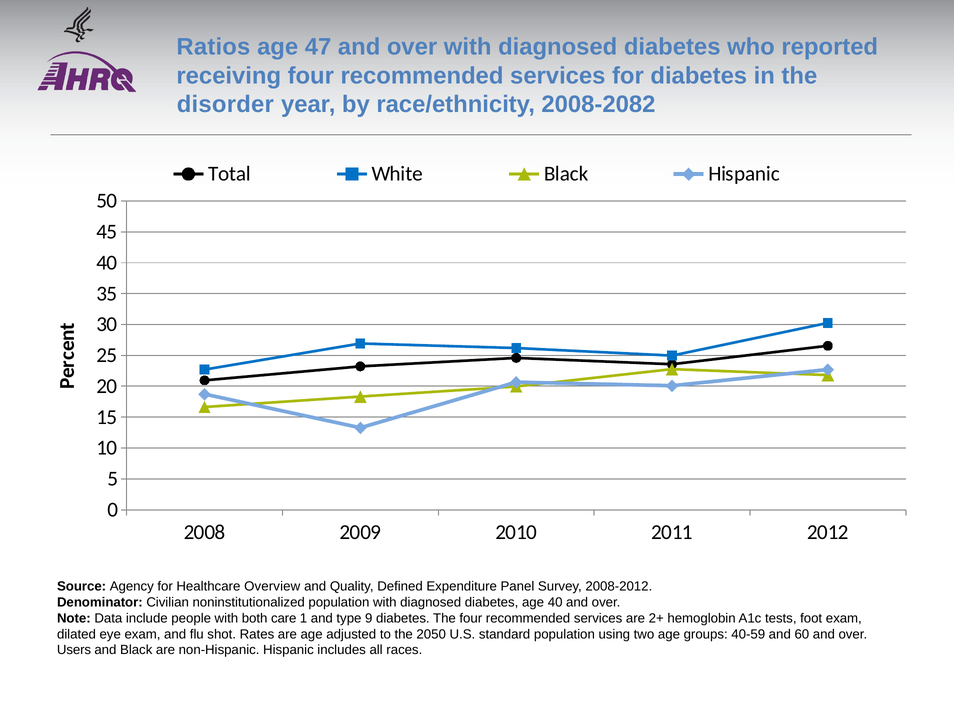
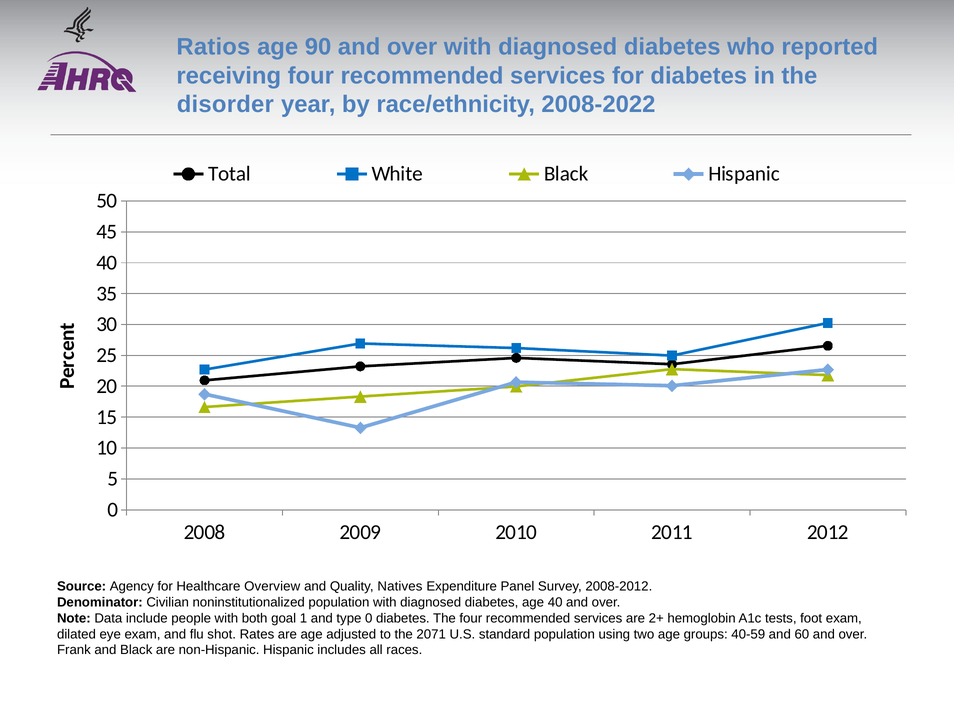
47: 47 -> 90
2008-2082: 2008-2082 -> 2008-2022
Defined: Defined -> Natives
care: care -> goal
type 9: 9 -> 0
2050: 2050 -> 2071
Users: Users -> Frank
